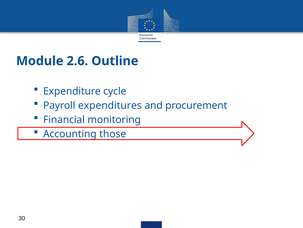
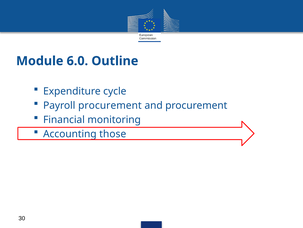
2.6: 2.6 -> 6.0
Payroll expenditures: expenditures -> procurement
